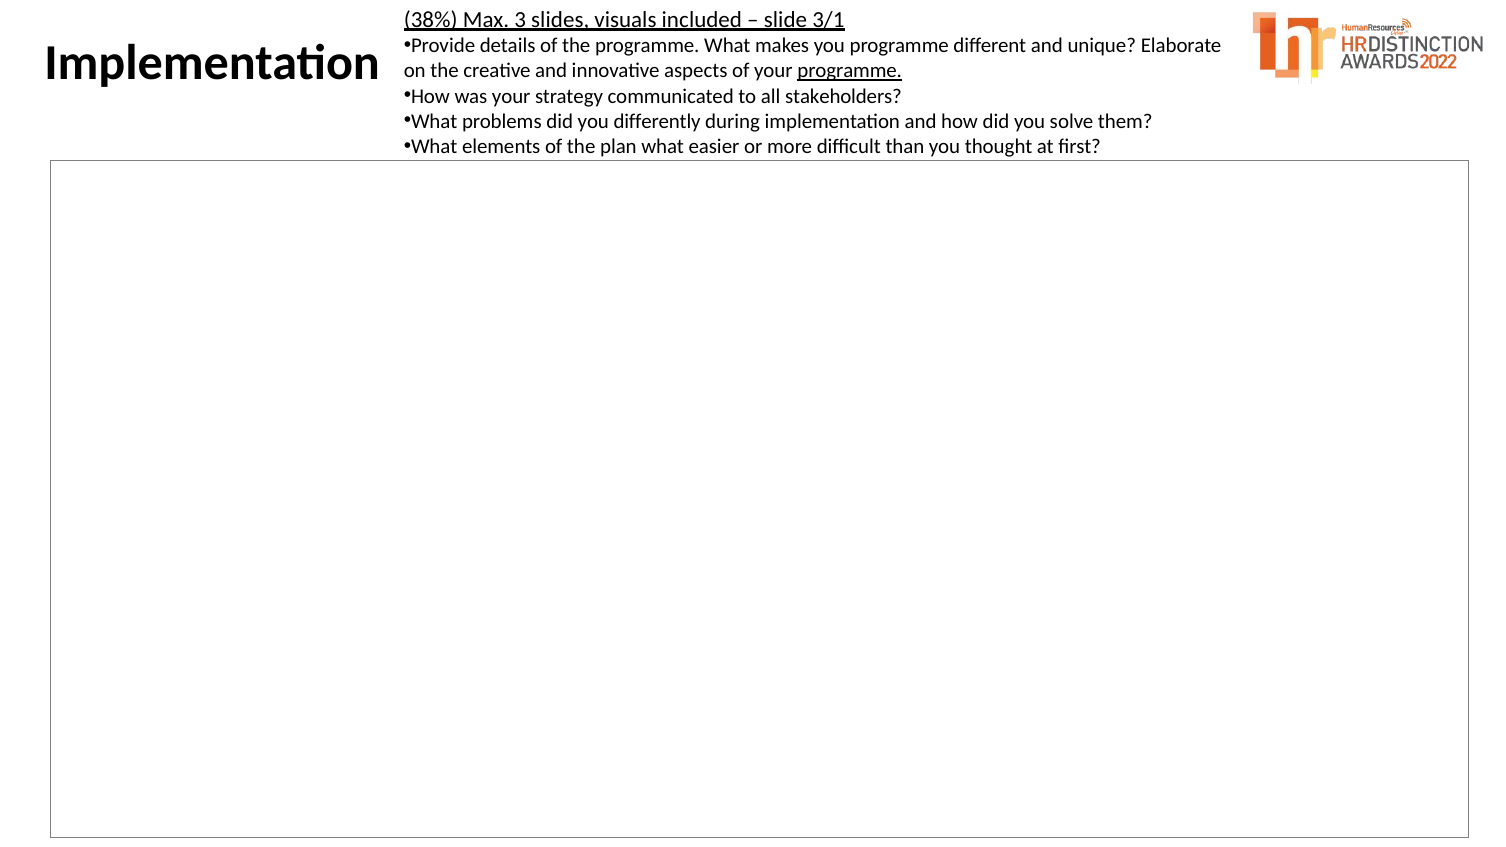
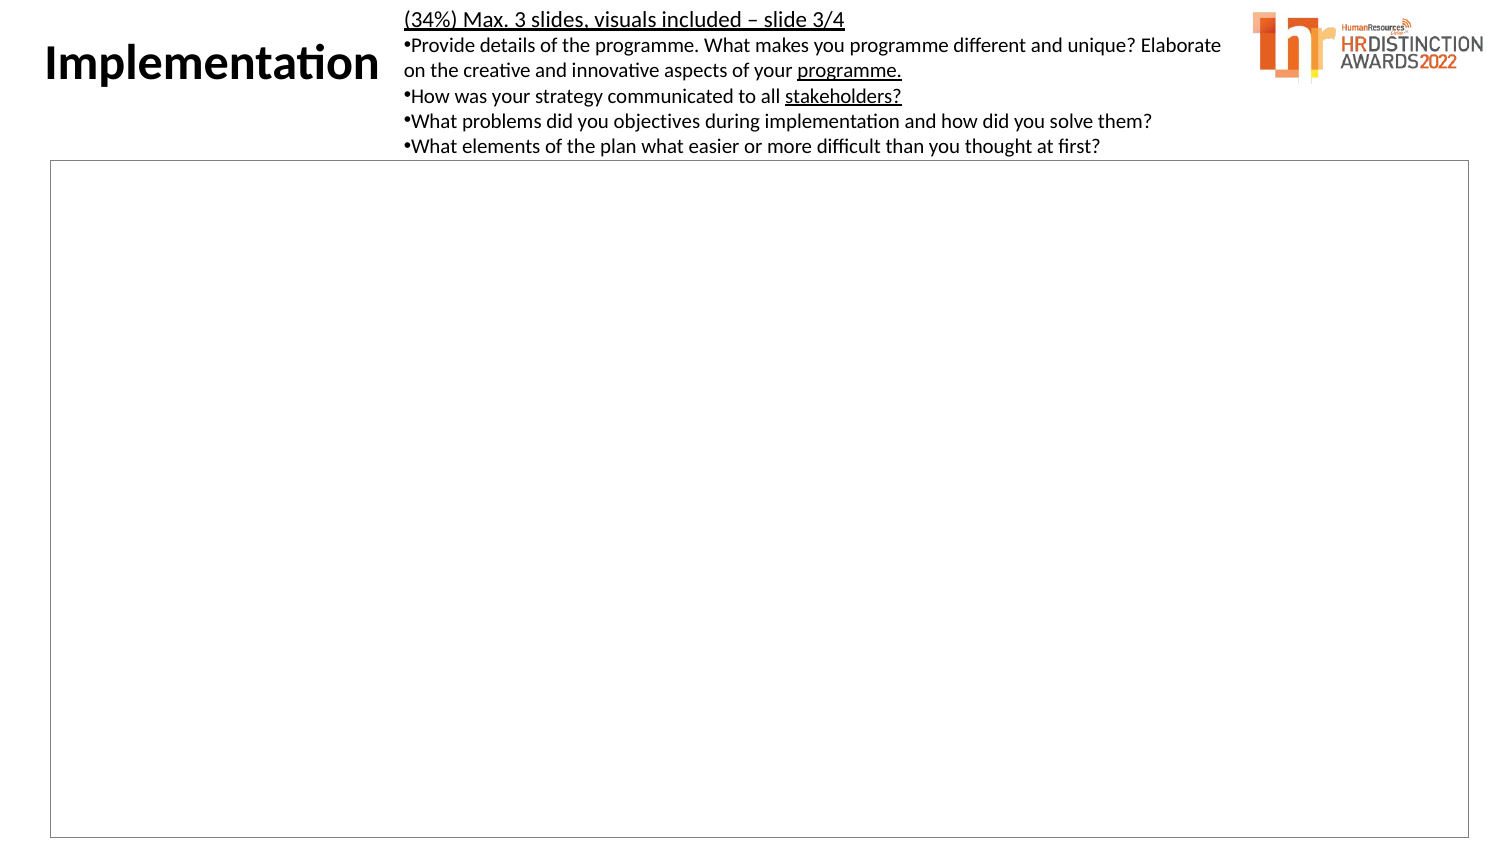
38%: 38% -> 34%
3/1: 3/1 -> 3/4
stakeholders underline: none -> present
differently: differently -> objectives
